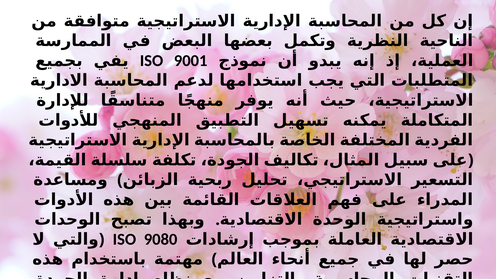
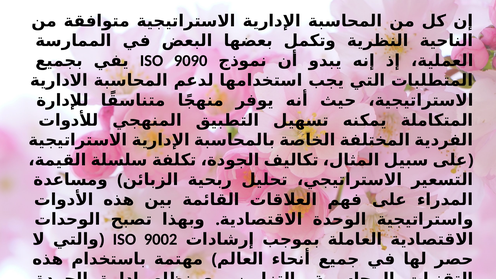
9001: 9001 -> 9090
9080: 9080 -> 9002
